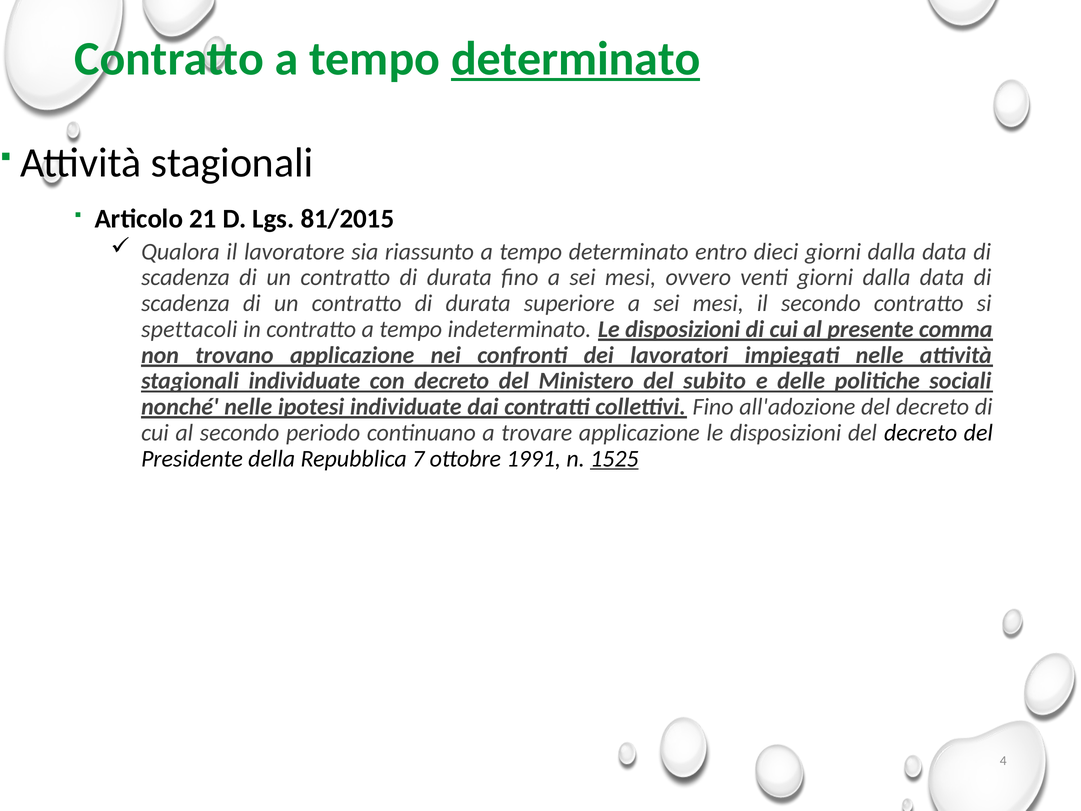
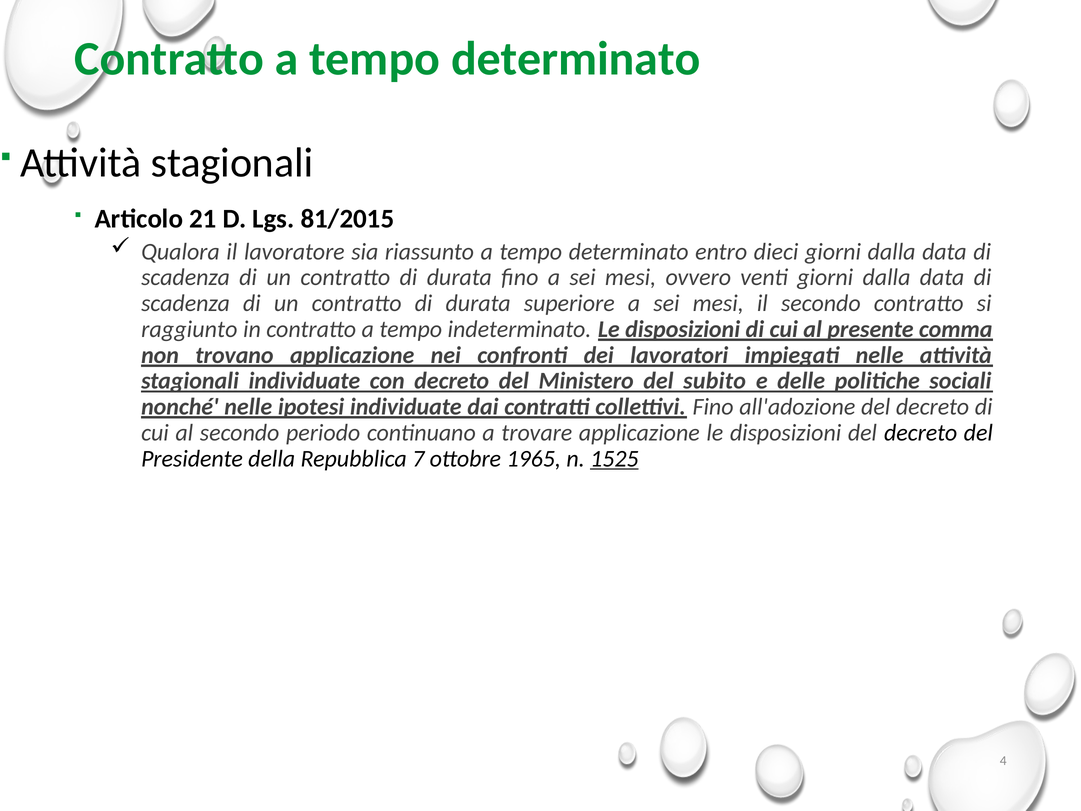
determinato at (576, 59) underline: present -> none
spettacoli: spettacoli -> raggiunto
1991: 1991 -> 1965
